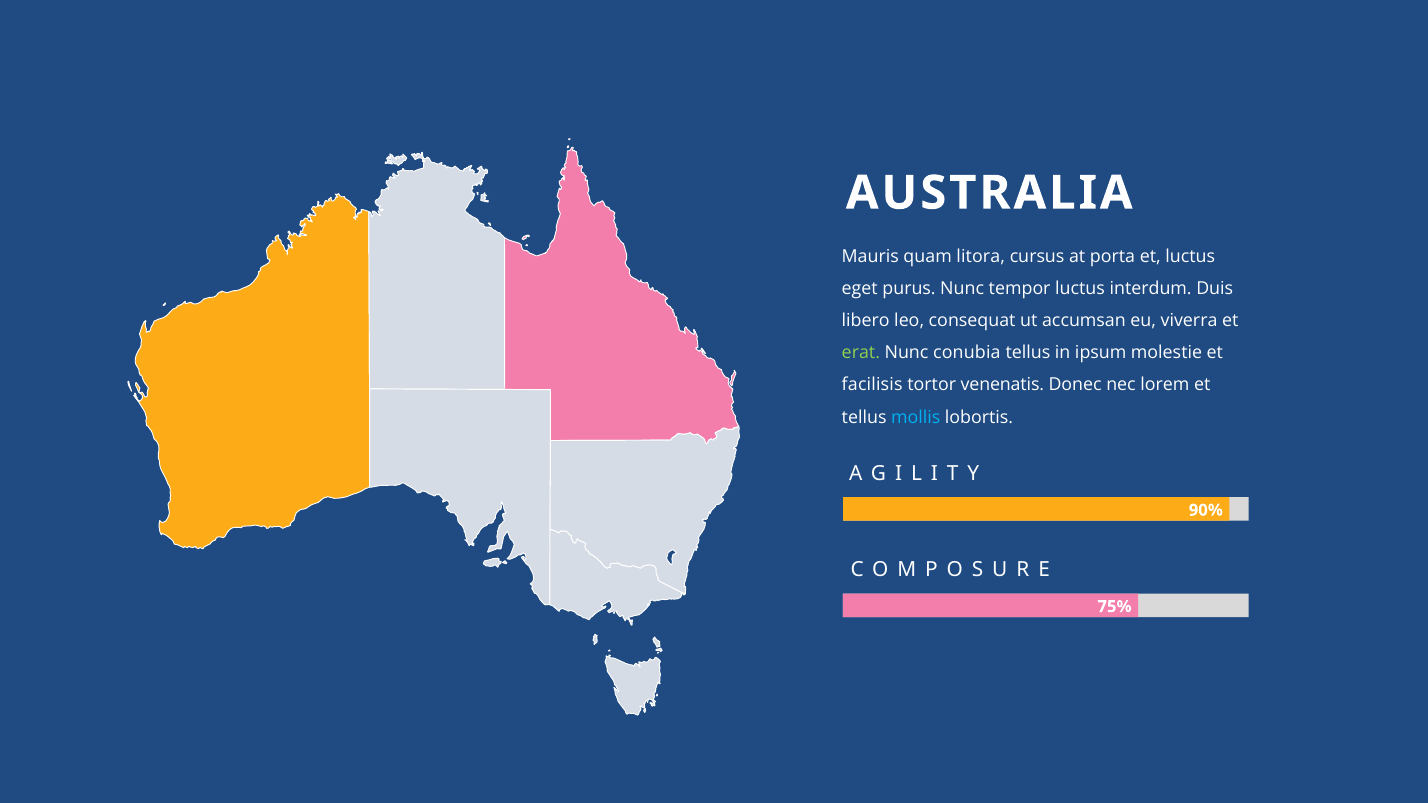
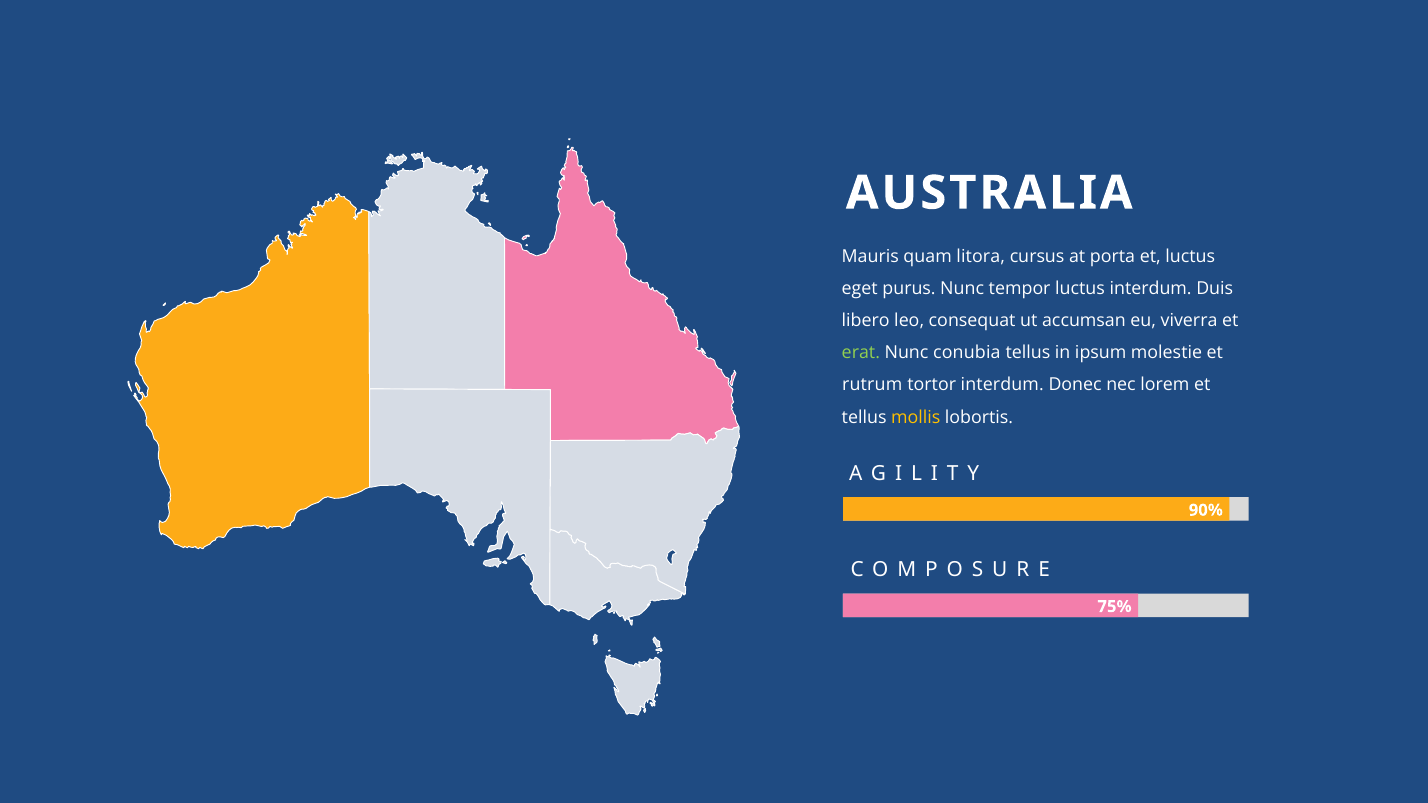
facilisis: facilisis -> rutrum
tortor venenatis: venenatis -> interdum
mollis colour: light blue -> yellow
